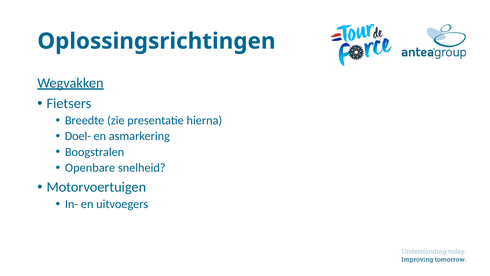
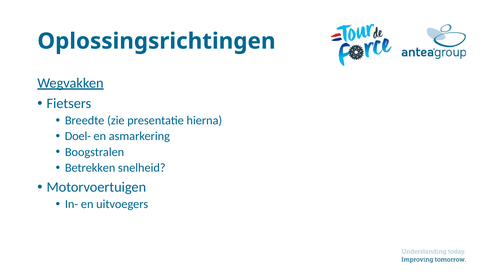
Openbare: Openbare -> Betrekken
